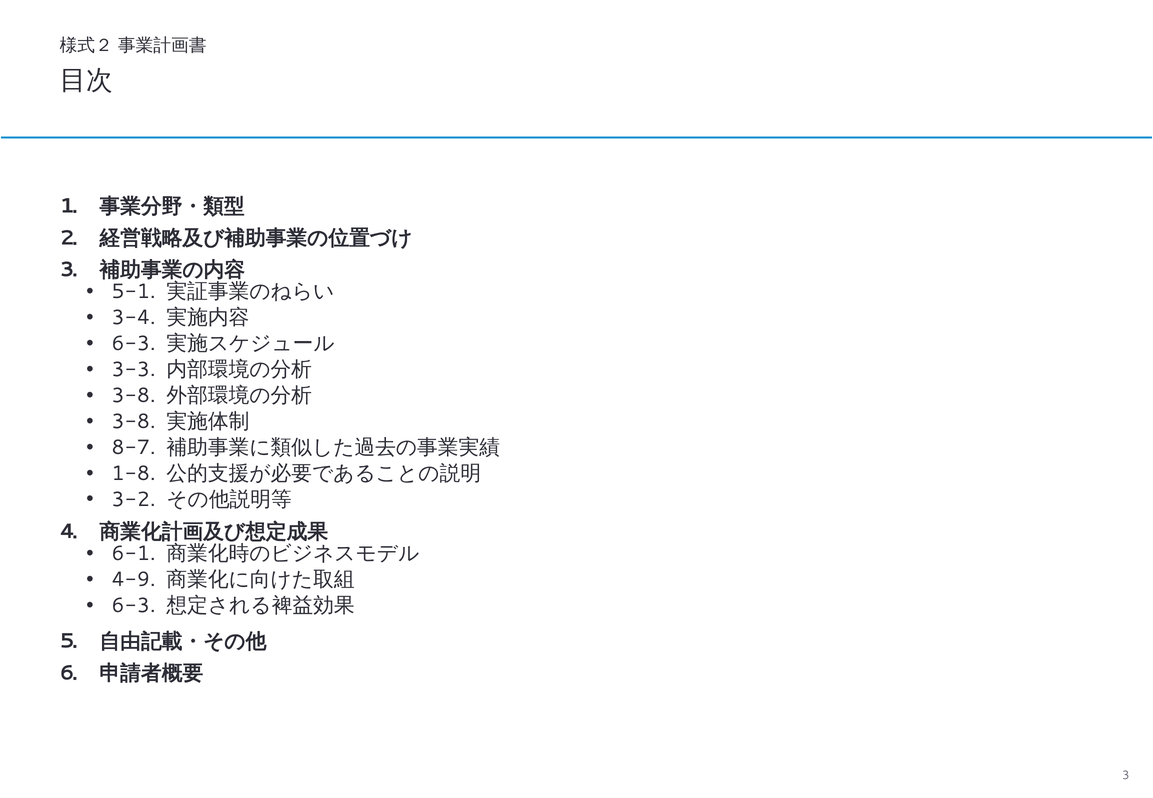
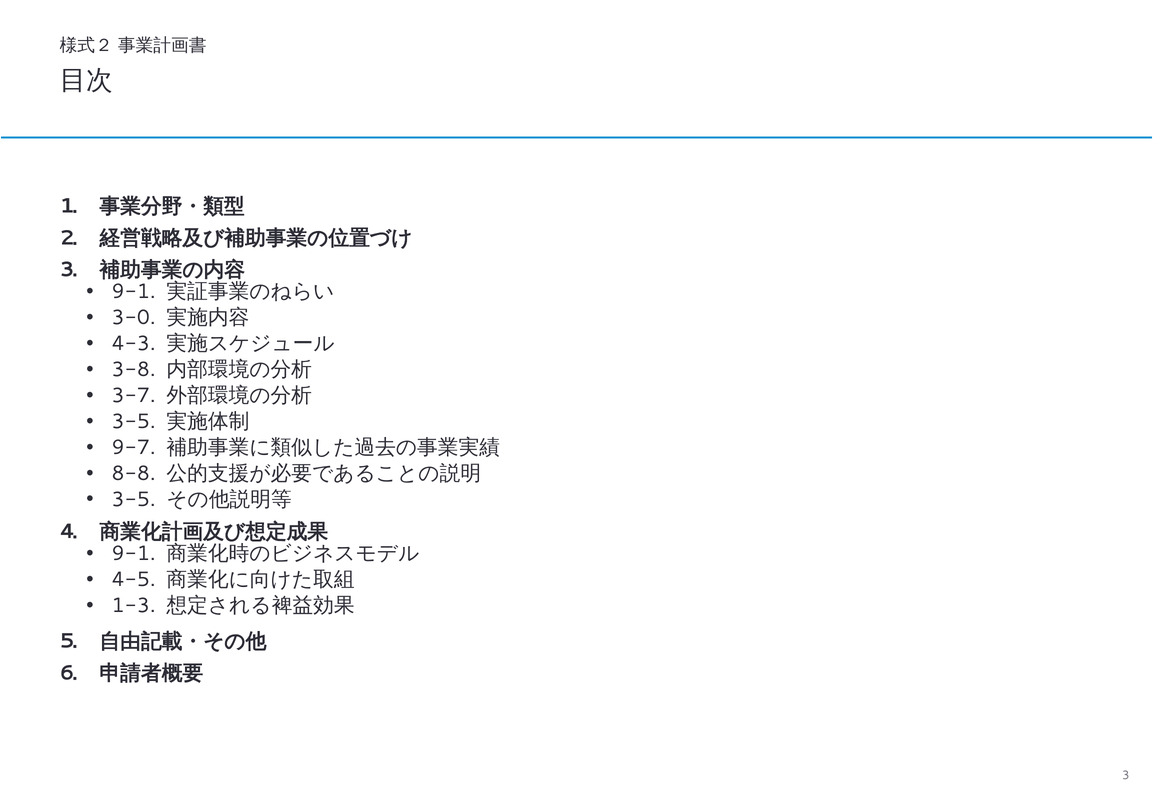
5-1 at (134, 292): 5-1 -> 9-1
3-4: 3-4 -> 3-0
6-3 at (134, 344): 6-3 -> 4-3
3-3: 3-3 -> 3-8
3-8 at (134, 396): 3-8 -> 3-7
3-8 at (134, 422): 3-8 -> 3-5
8-7: 8-7 -> 9-7
1-8: 1-8 -> 8-8
3-2 at (134, 500): 3-2 -> 3-5
6-1 at (134, 554): 6-1 -> 9-1
4-9: 4-9 -> 4-5
6-3 at (134, 606): 6-3 -> 1-3
